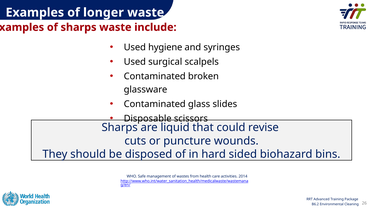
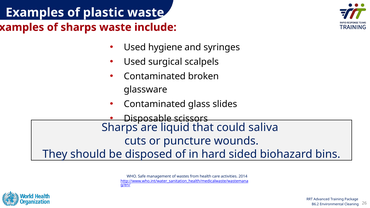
longer: longer -> plastic
revise: revise -> saliva
